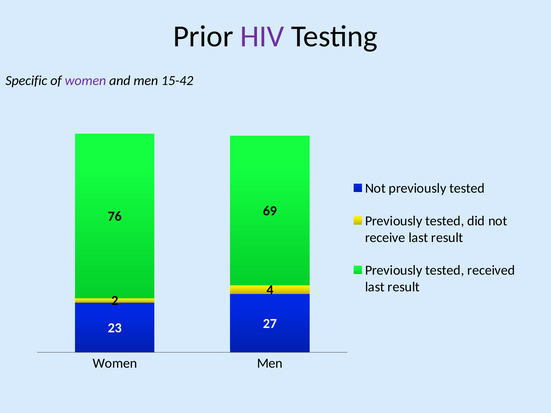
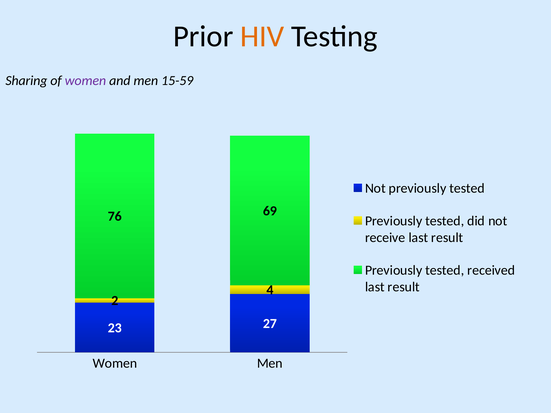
HIV colour: purple -> orange
Specific: Specific -> Sharing
15-42: 15-42 -> 15-59
